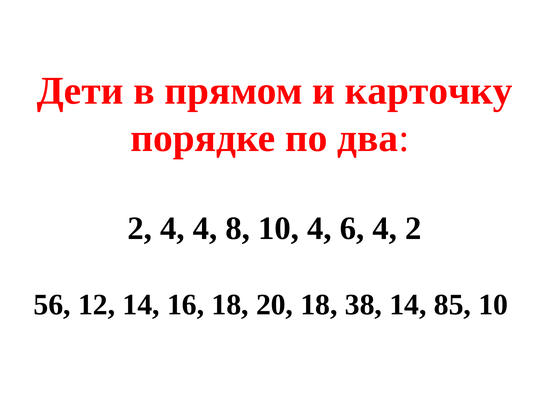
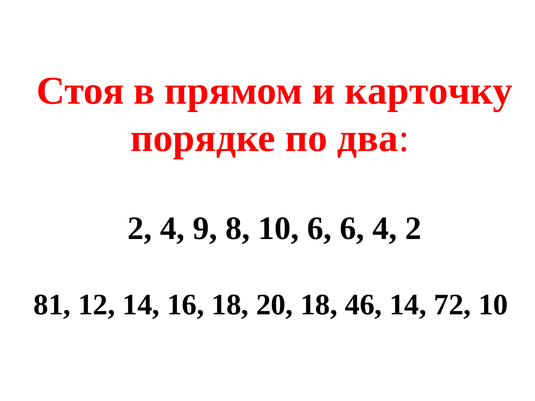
Дети: Дети -> Стоя
4 4: 4 -> 9
10 4: 4 -> 6
56: 56 -> 81
38: 38 -> 46
85: 85 -> 72
